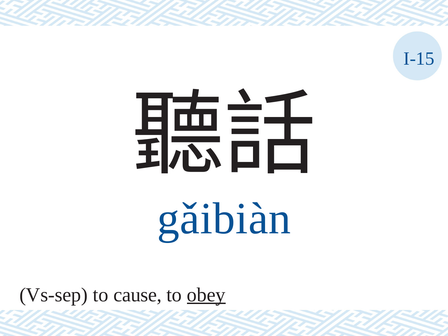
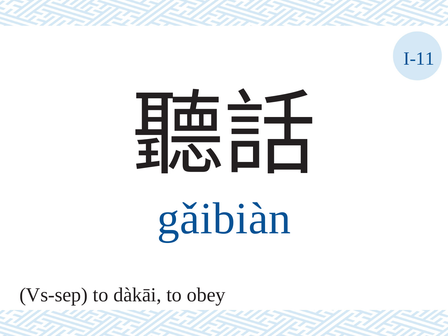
I-15: I-15 -> I-11
cause: cause -> dàkāi
obey underline: present -> none
